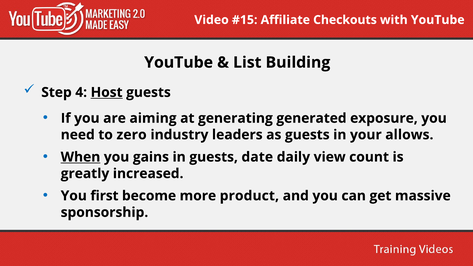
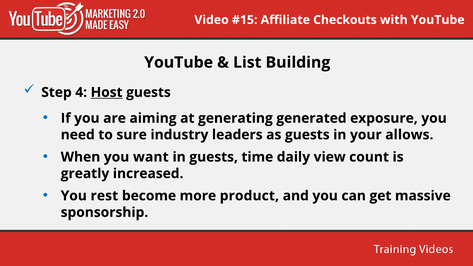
zero: zero -> sure
When underline: present -> none
gains: gains -> want
date: date -> time
first: first -> rest
